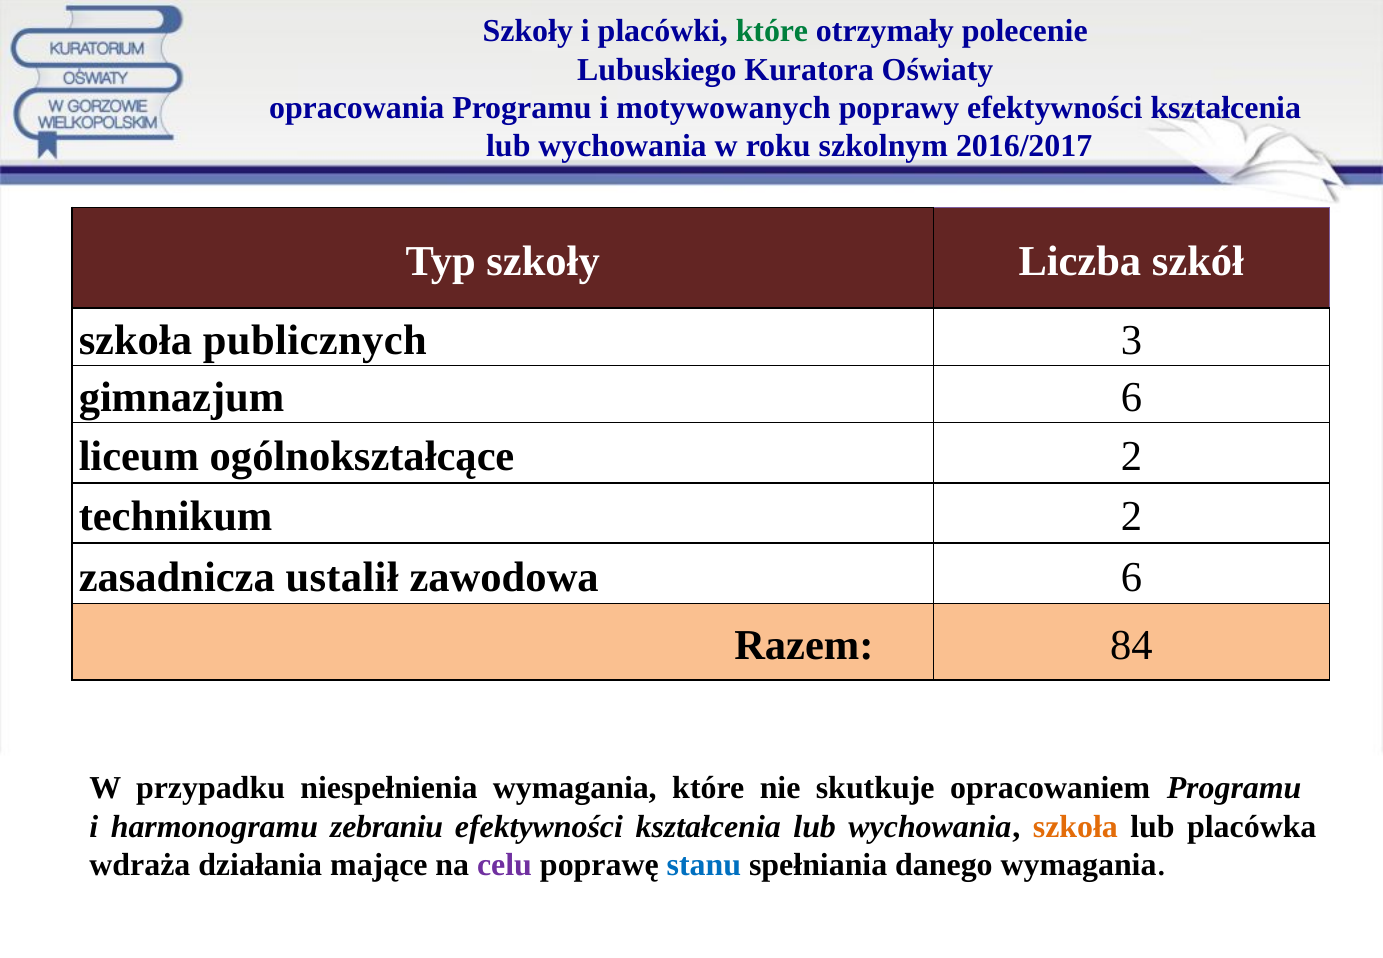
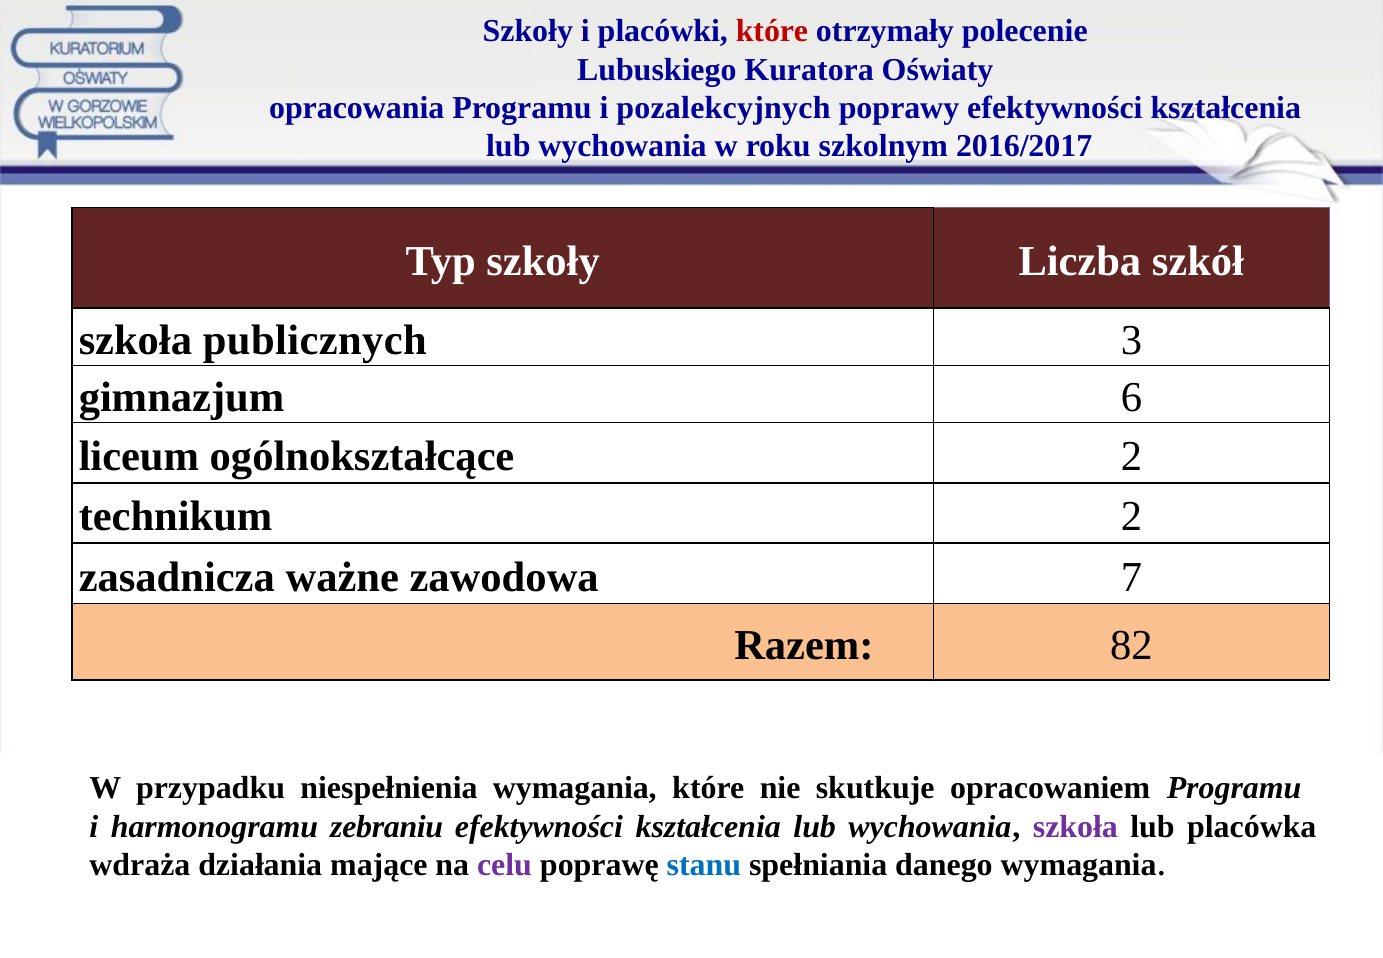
które at (772, 31) colour: green -> red
motywowanych: motywowanych -> pozalekcyjnych
ustalił: ustalił -> ważne
zawodowa 6: 6 -> 7
84: 84 -> 82
szkoła at (1075, 826) colour: orange -> purple
